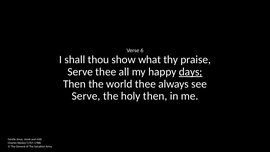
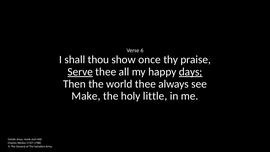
what: what -> once
Serve at (80, 72) underline: none -> present
Serve at (86, 96): Serve -> Make
holy then: then -> little
